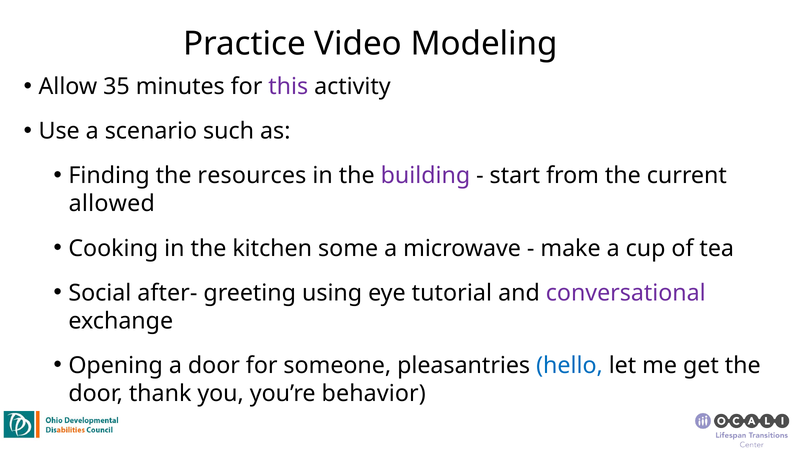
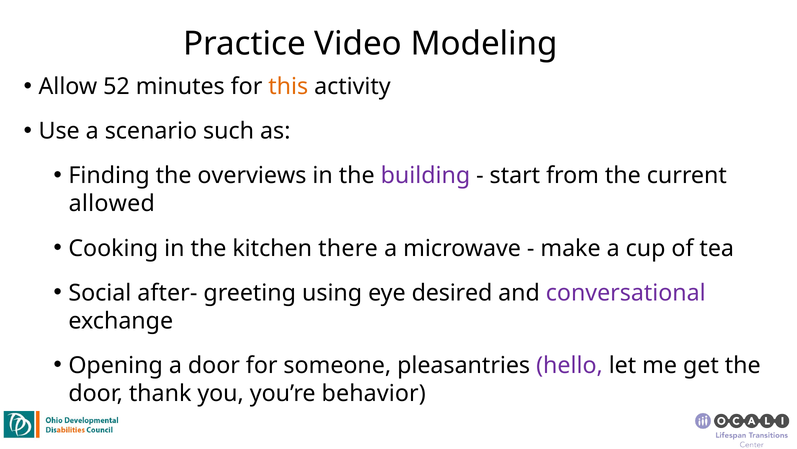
35: 35 -> 52
this colour: purple -> orange
resources: resources -> overviews
some: some -> there
tutorial: tutorial -> desired
hello colour: blue -> purple
